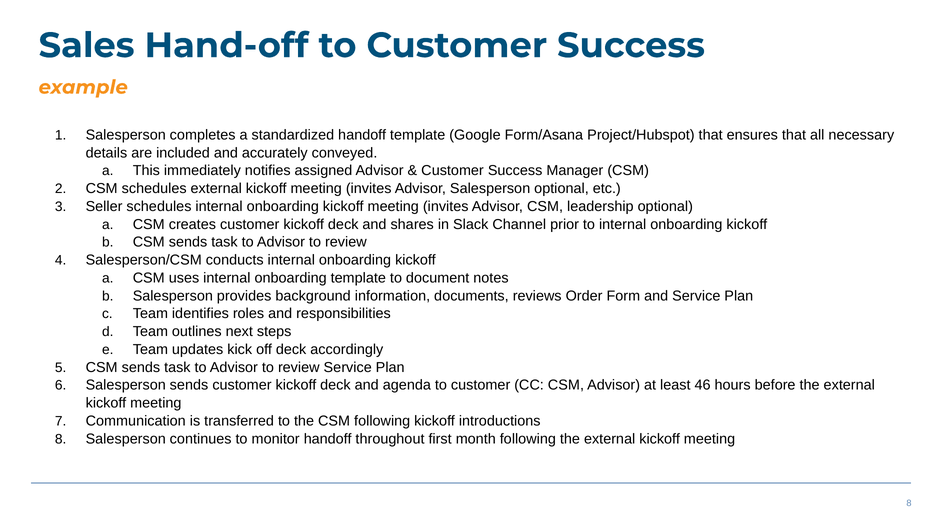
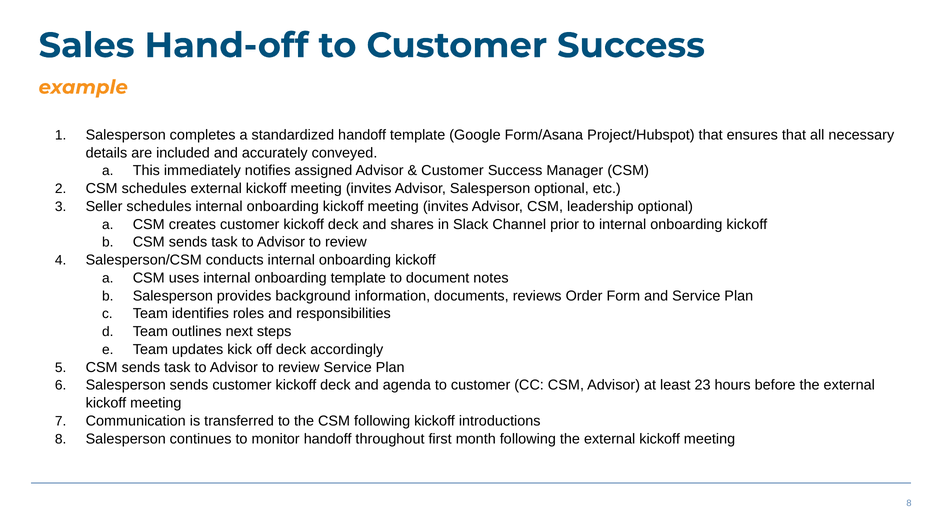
46: 46 -> 23
